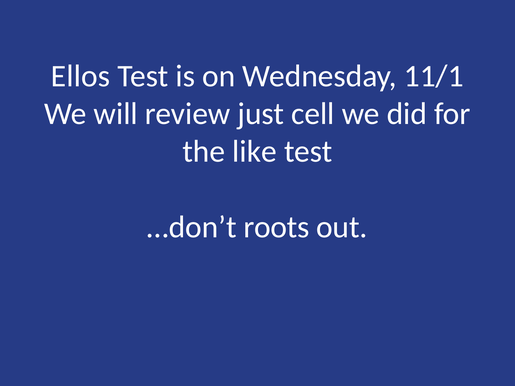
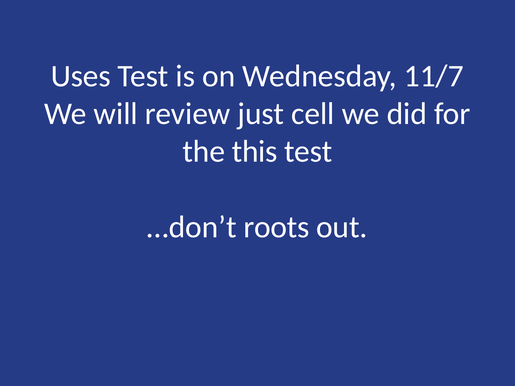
Ellos: Ellos -> Uses
11/1: 11/1 -> 11/7
like: like -> this
